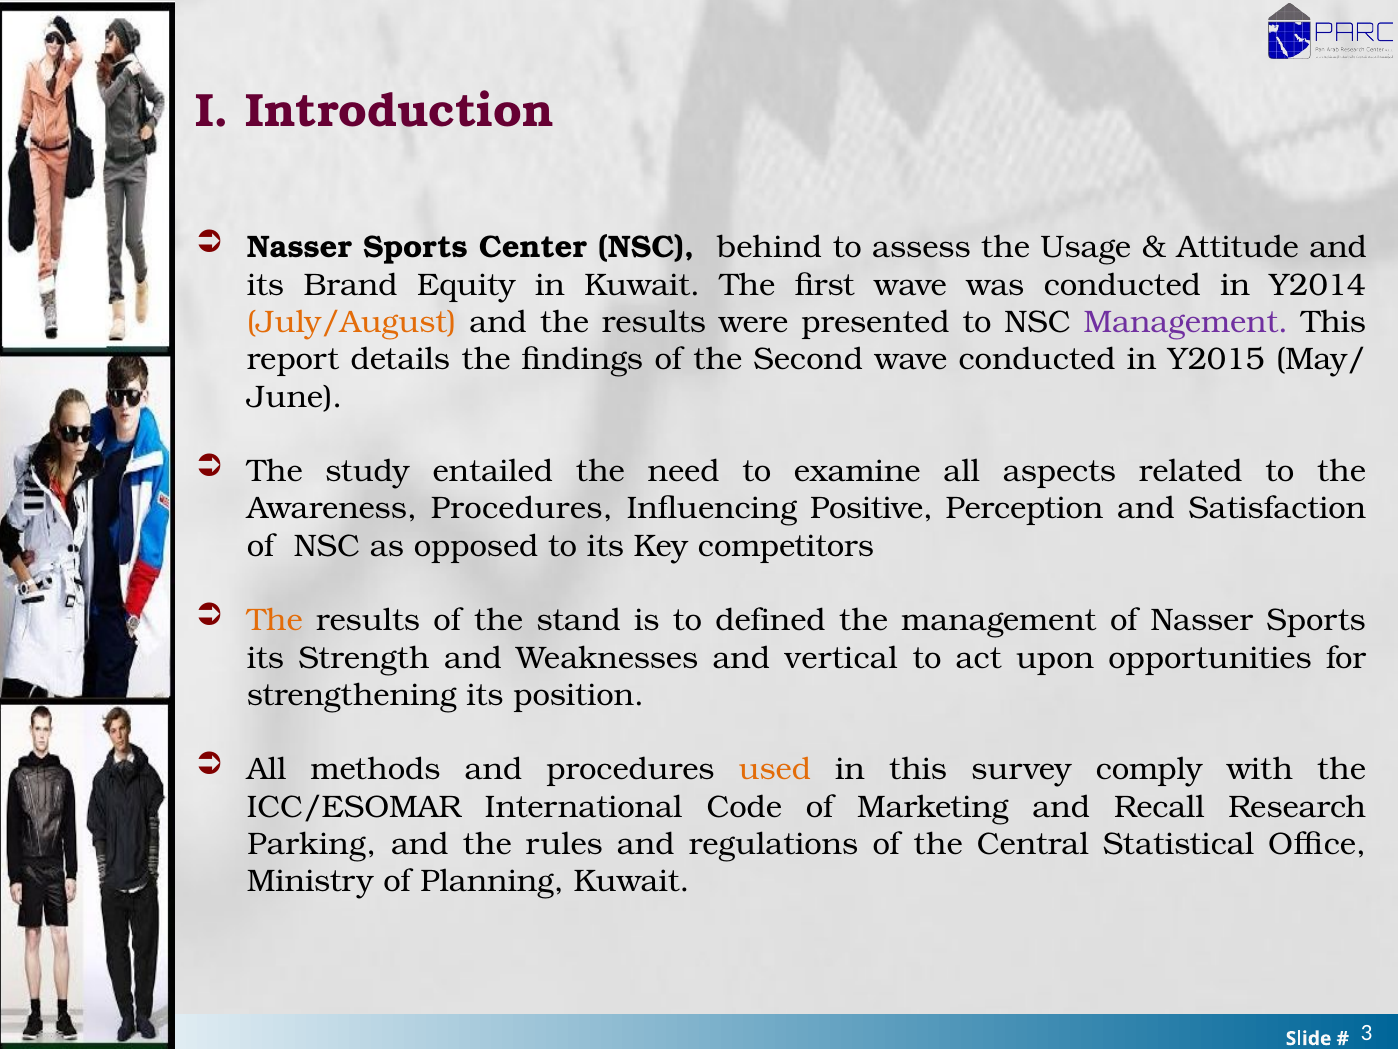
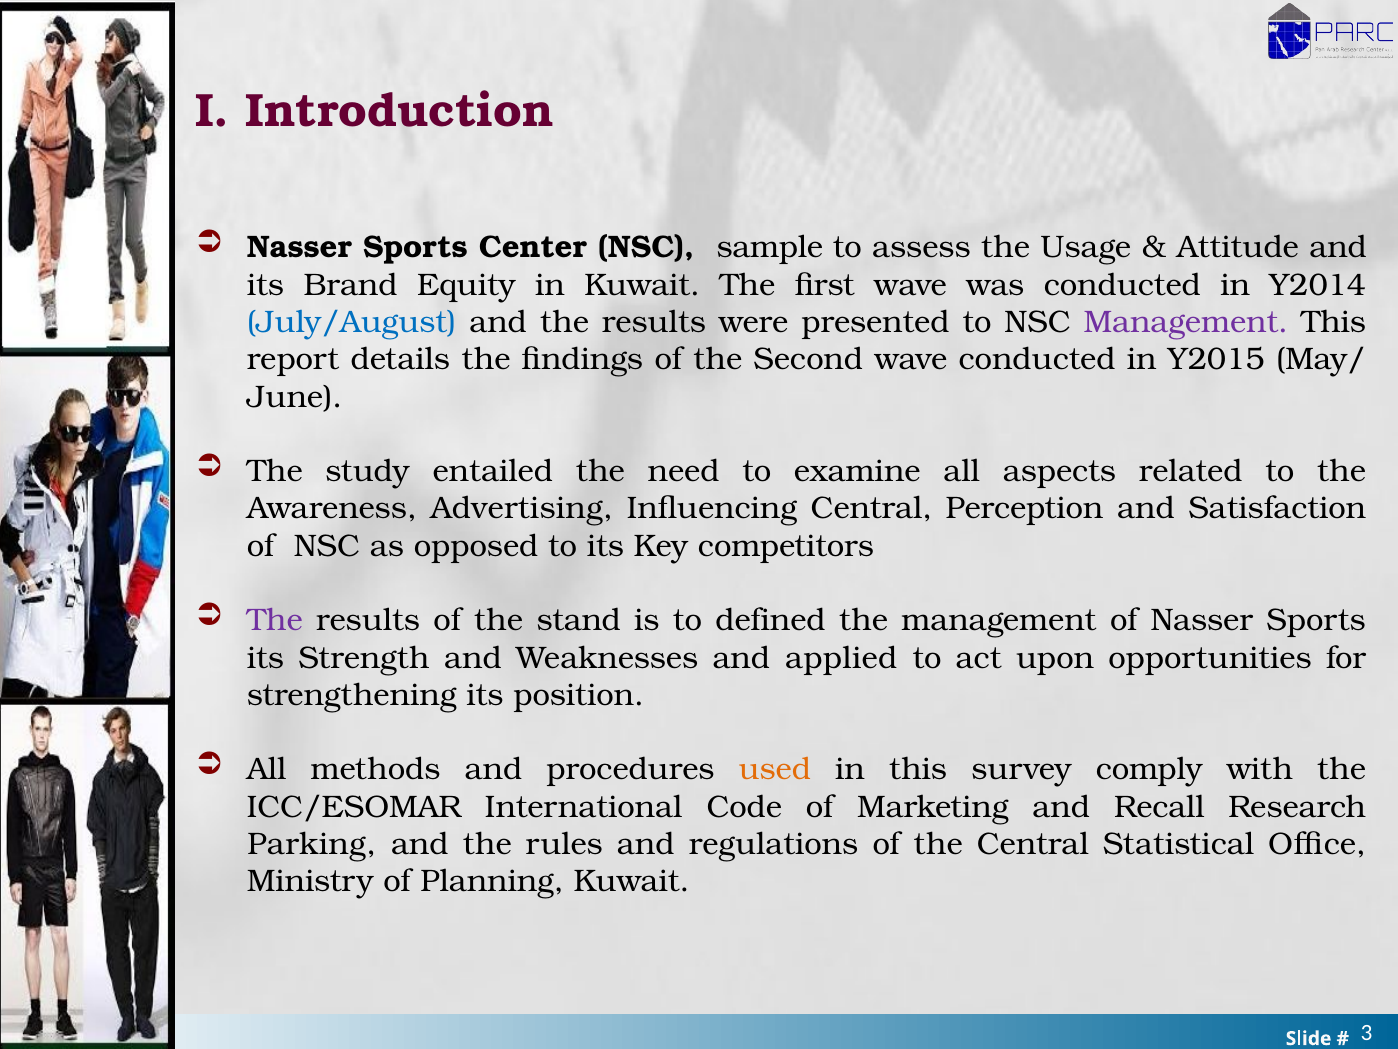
behind: behind -> sample
July/August colour: orange -> blue
Awareness Procedures: Procedures -> Advertising
Influencing Positive: Positive -> Central
The at (275, 620) colour: orange -> purple
vertical: vertical -> applied
